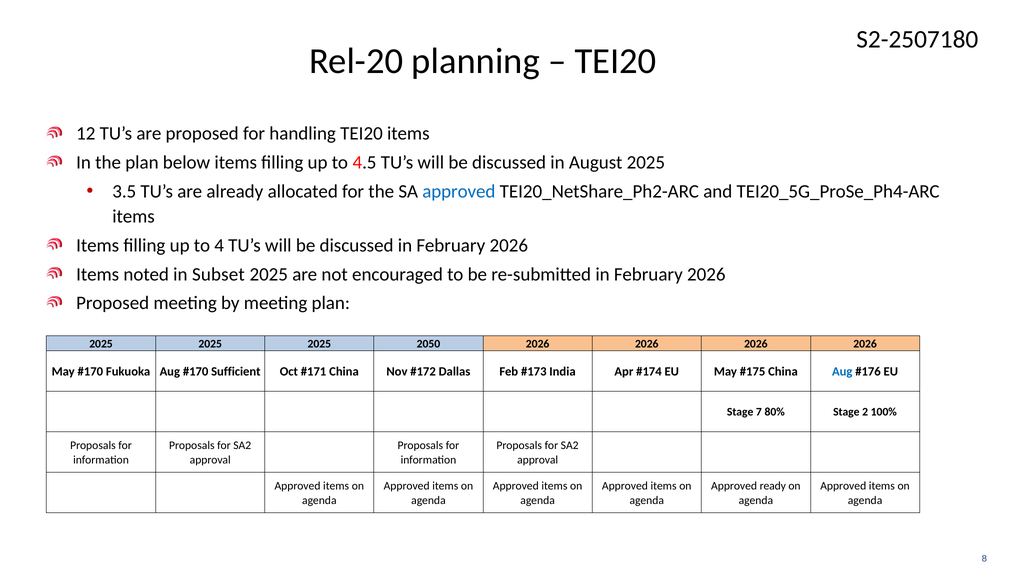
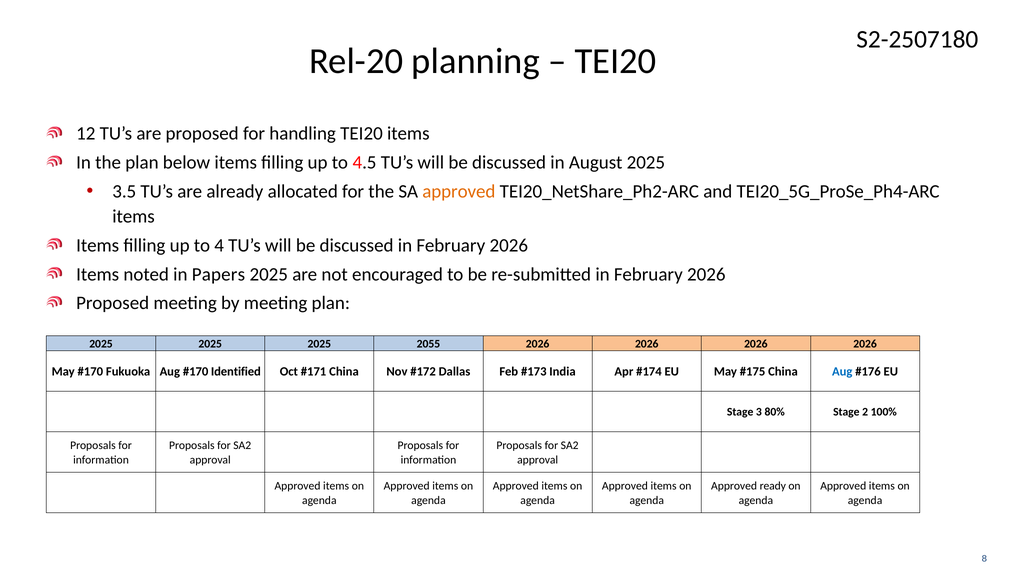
approved at (459, 191) colour: blue -> orange
Subset: Subset -> Papers
2050: 2050 -> 2055
Sufficient: Sufficient -> Identified
7: 7 -> 3
